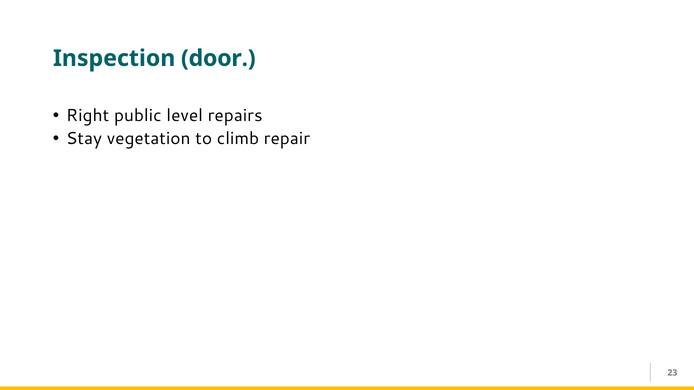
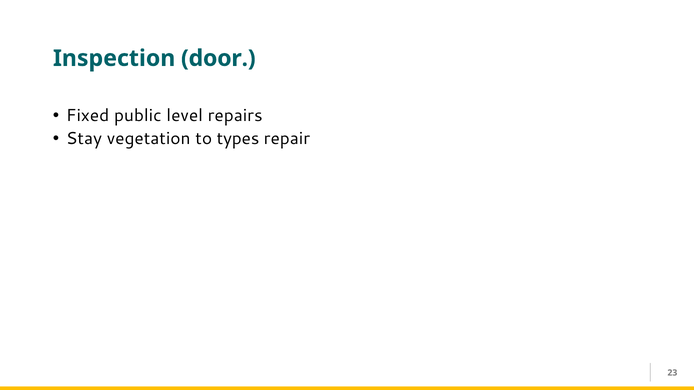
Right: Right -> Fixed
climb: climb -> types
